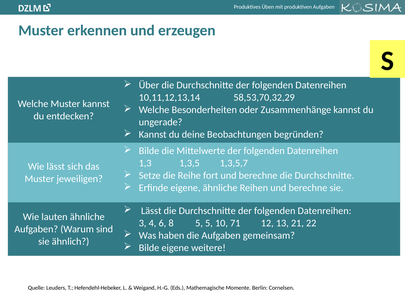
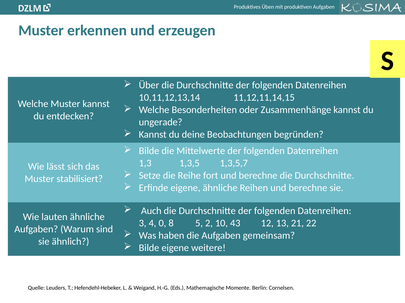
58,53,70,32,29: 58,53,70,32,29 -> 11,12,11,14,15
jeweiligen: jeweiligen -> stabilisiert
Lässt at (151, 211): Lässt -> Auch
6: 6 -> 0
5 5: 5 -> 2
71: 71 -> 43
